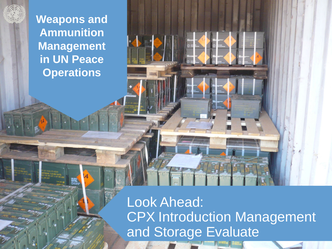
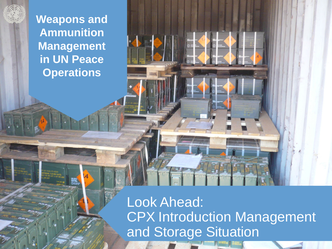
Evaluate: Evaluate -> Situation
